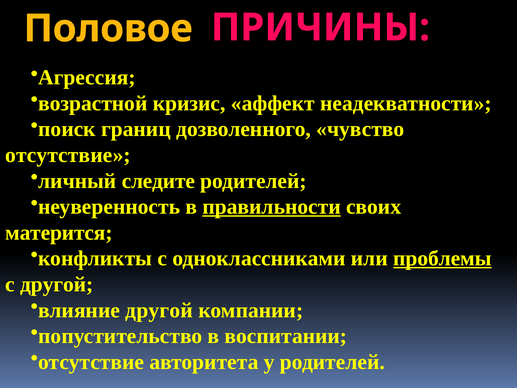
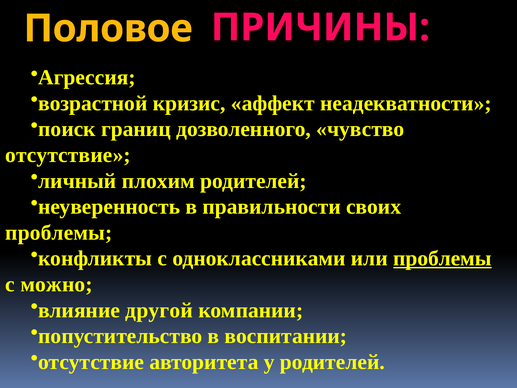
следите: следите -> плохим
правильности underline: present -> none
матерится at (59, 233): матерится -> проблемы
с другой: другой -> можно
